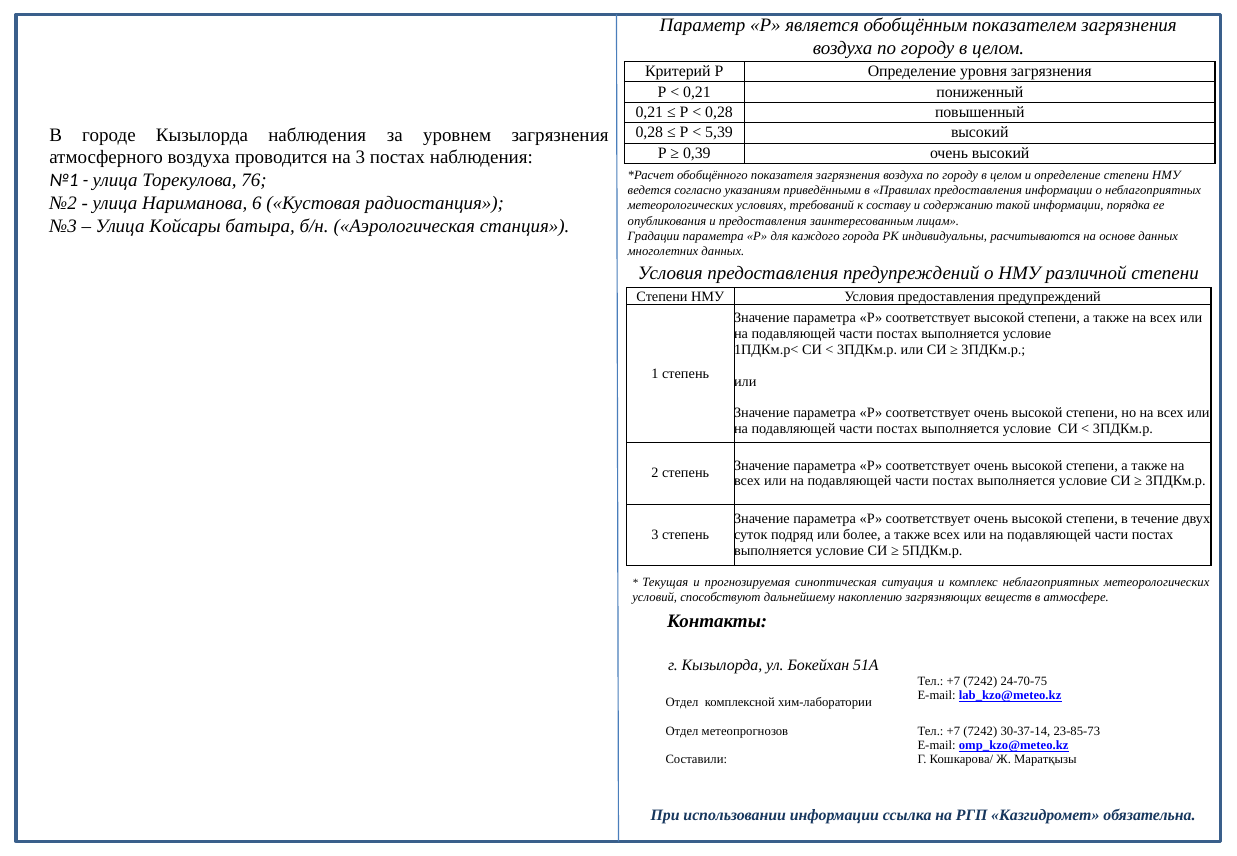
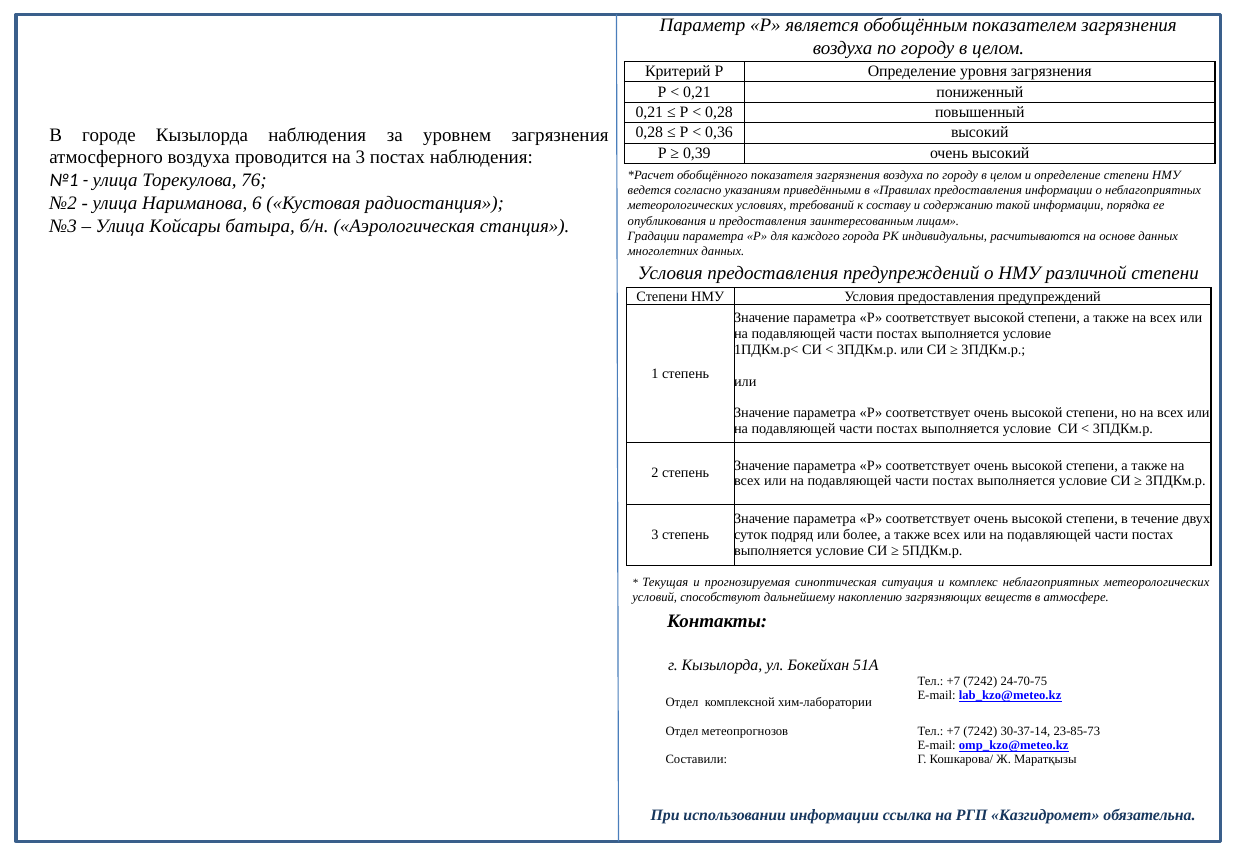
5,39: 5,39 -> 0,36
